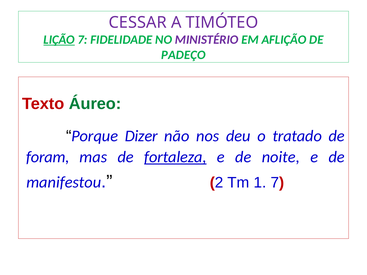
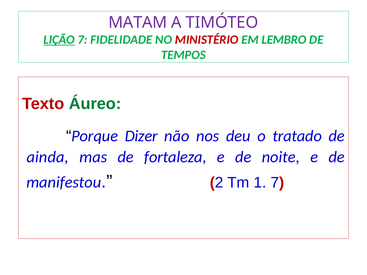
CESSAR: CESSAR -> MATAM
MINISTÉRIO colour: purple -> red
AFLIÇÃO: AFLIÇÃO -> LEMBRO
PADEÇO: PADEÇO -> TEMPOS
foram: foram -> ainda
fortaleza underline: present -> none
